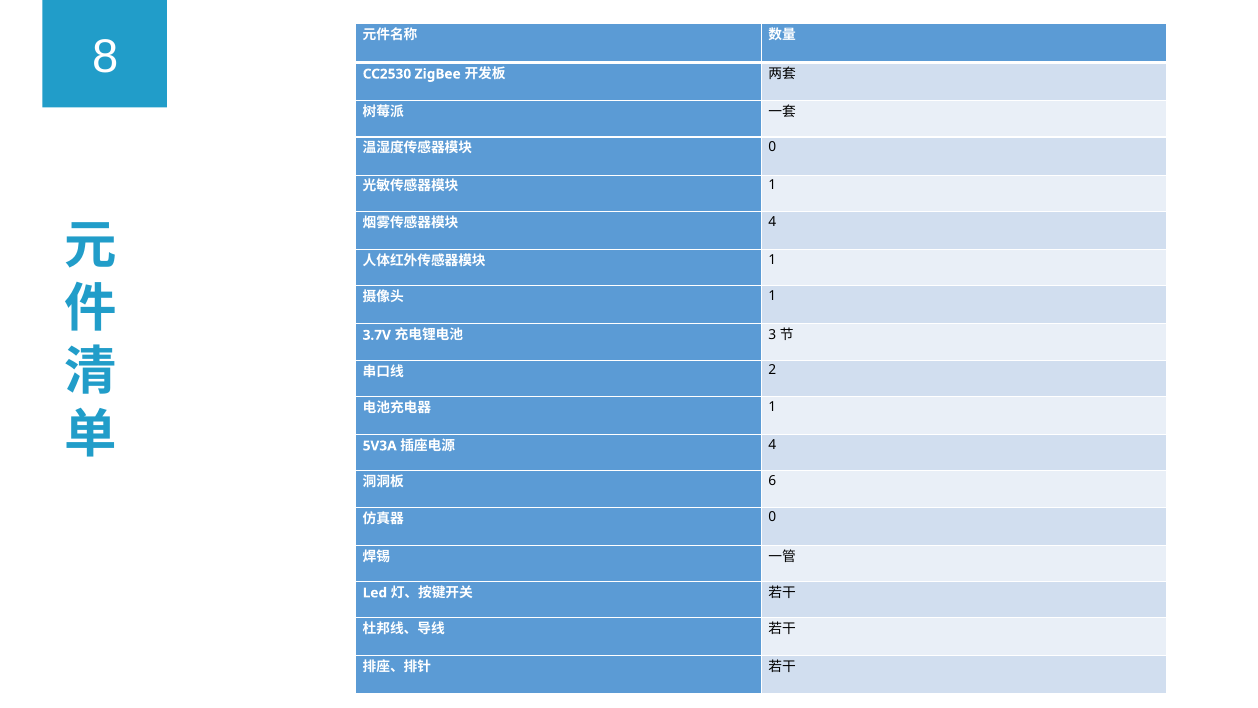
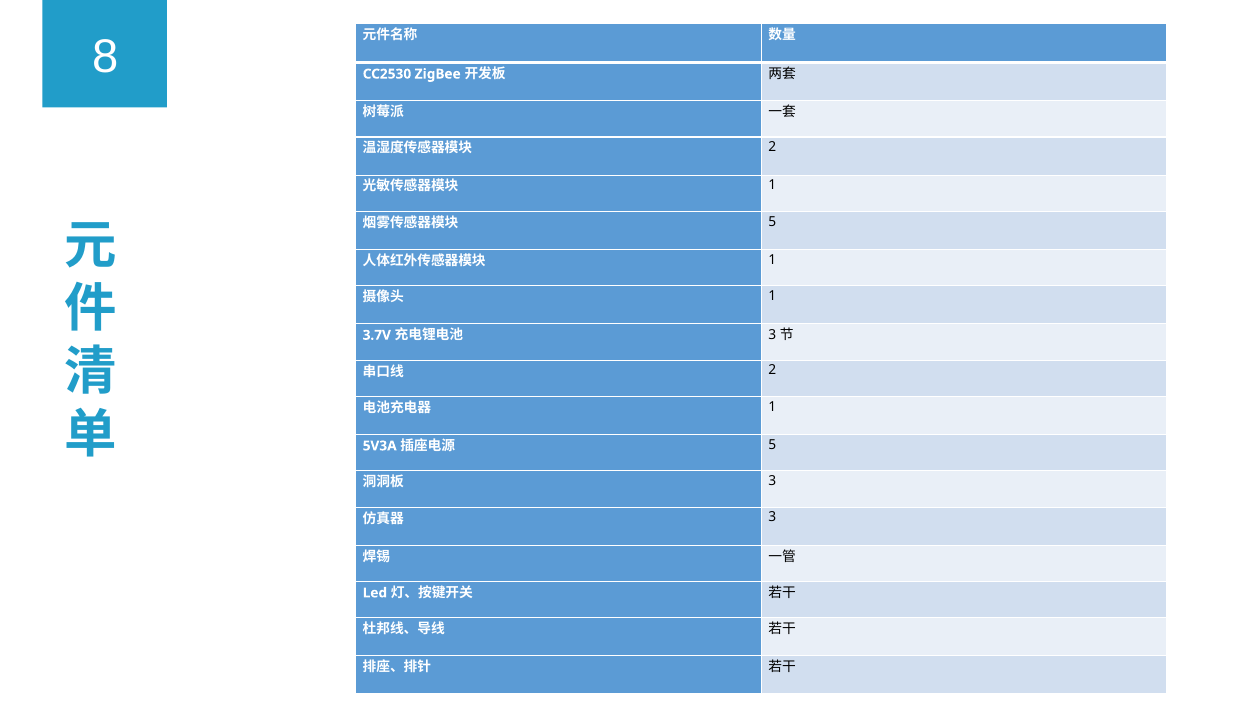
0 at (772, 147): 0 -> 2
4 at (772, 221): 4 -> 5
4 at (772, 444): 4 -> 5
6 at (772, 481): 6 -> 3
0 at (772, 517): 0 -> 3
